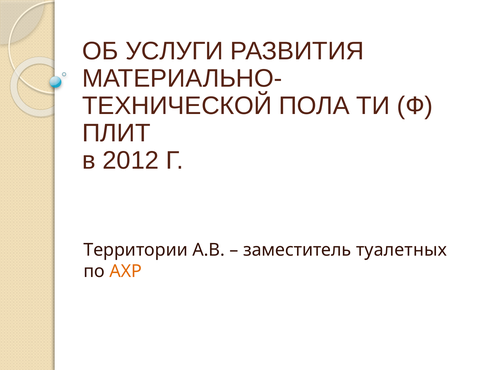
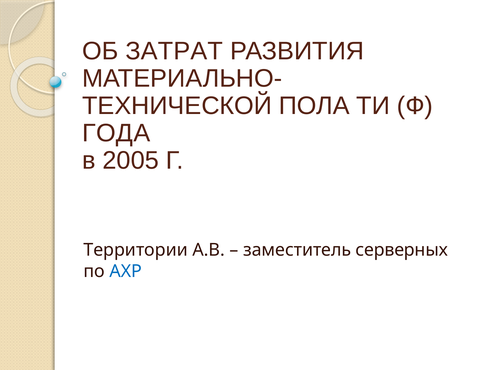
УСЛУГИ: УСЛУГИ -> ЗАТРАТ
ПЛИТ: ПЛИТ -> ГОДА
2012: 2012 -> 2005
туалетных: туалетных -> серверных
АХР colour: orange -> blue
